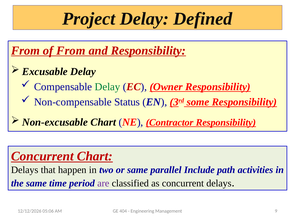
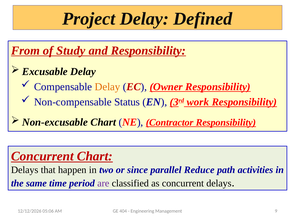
of From: From -> Study
Delay at (108, 87) colour: green -> orange
some: some -> work
or same: same -> since
Include: Include -> Reduce
